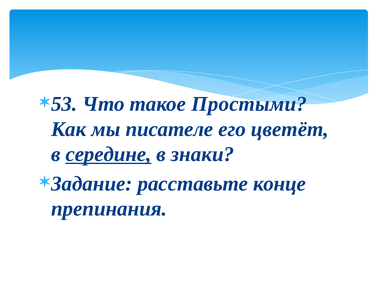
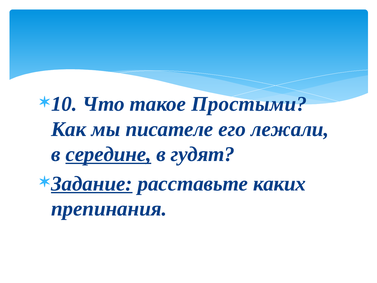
53: 53 -> 10
цветёт: цветёт -> лежали
знаки: знаки -> гудят
Задание underline: none -> present
конце: конце -> каких
